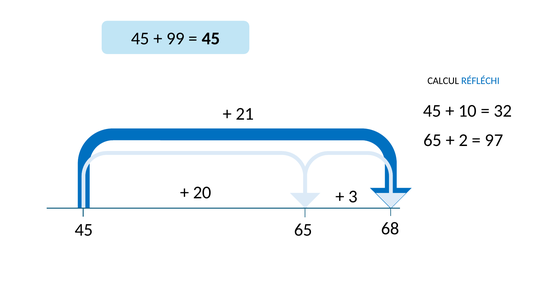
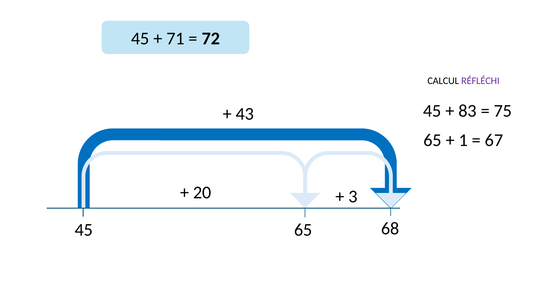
99: 99 -> 71
45 at (211, 39): 45 -> 72
RÉFLÉCHI colour: blue -> purple
10: 10 -> 83
32: 32 -> 75
21: 21 -> 43
2: 2 -> 1
97: 97 -> 67
